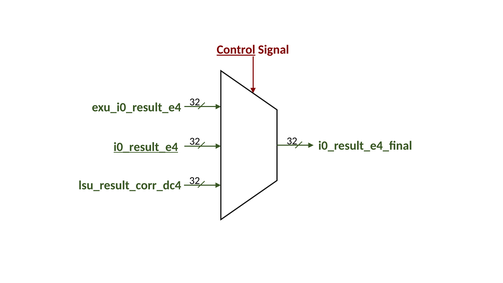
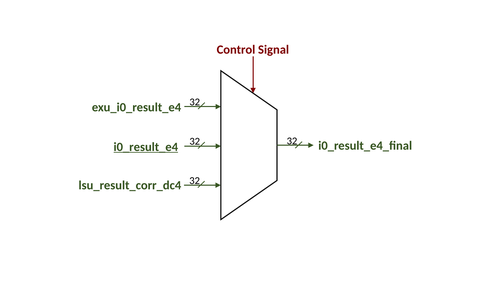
Control underline: present -> none
